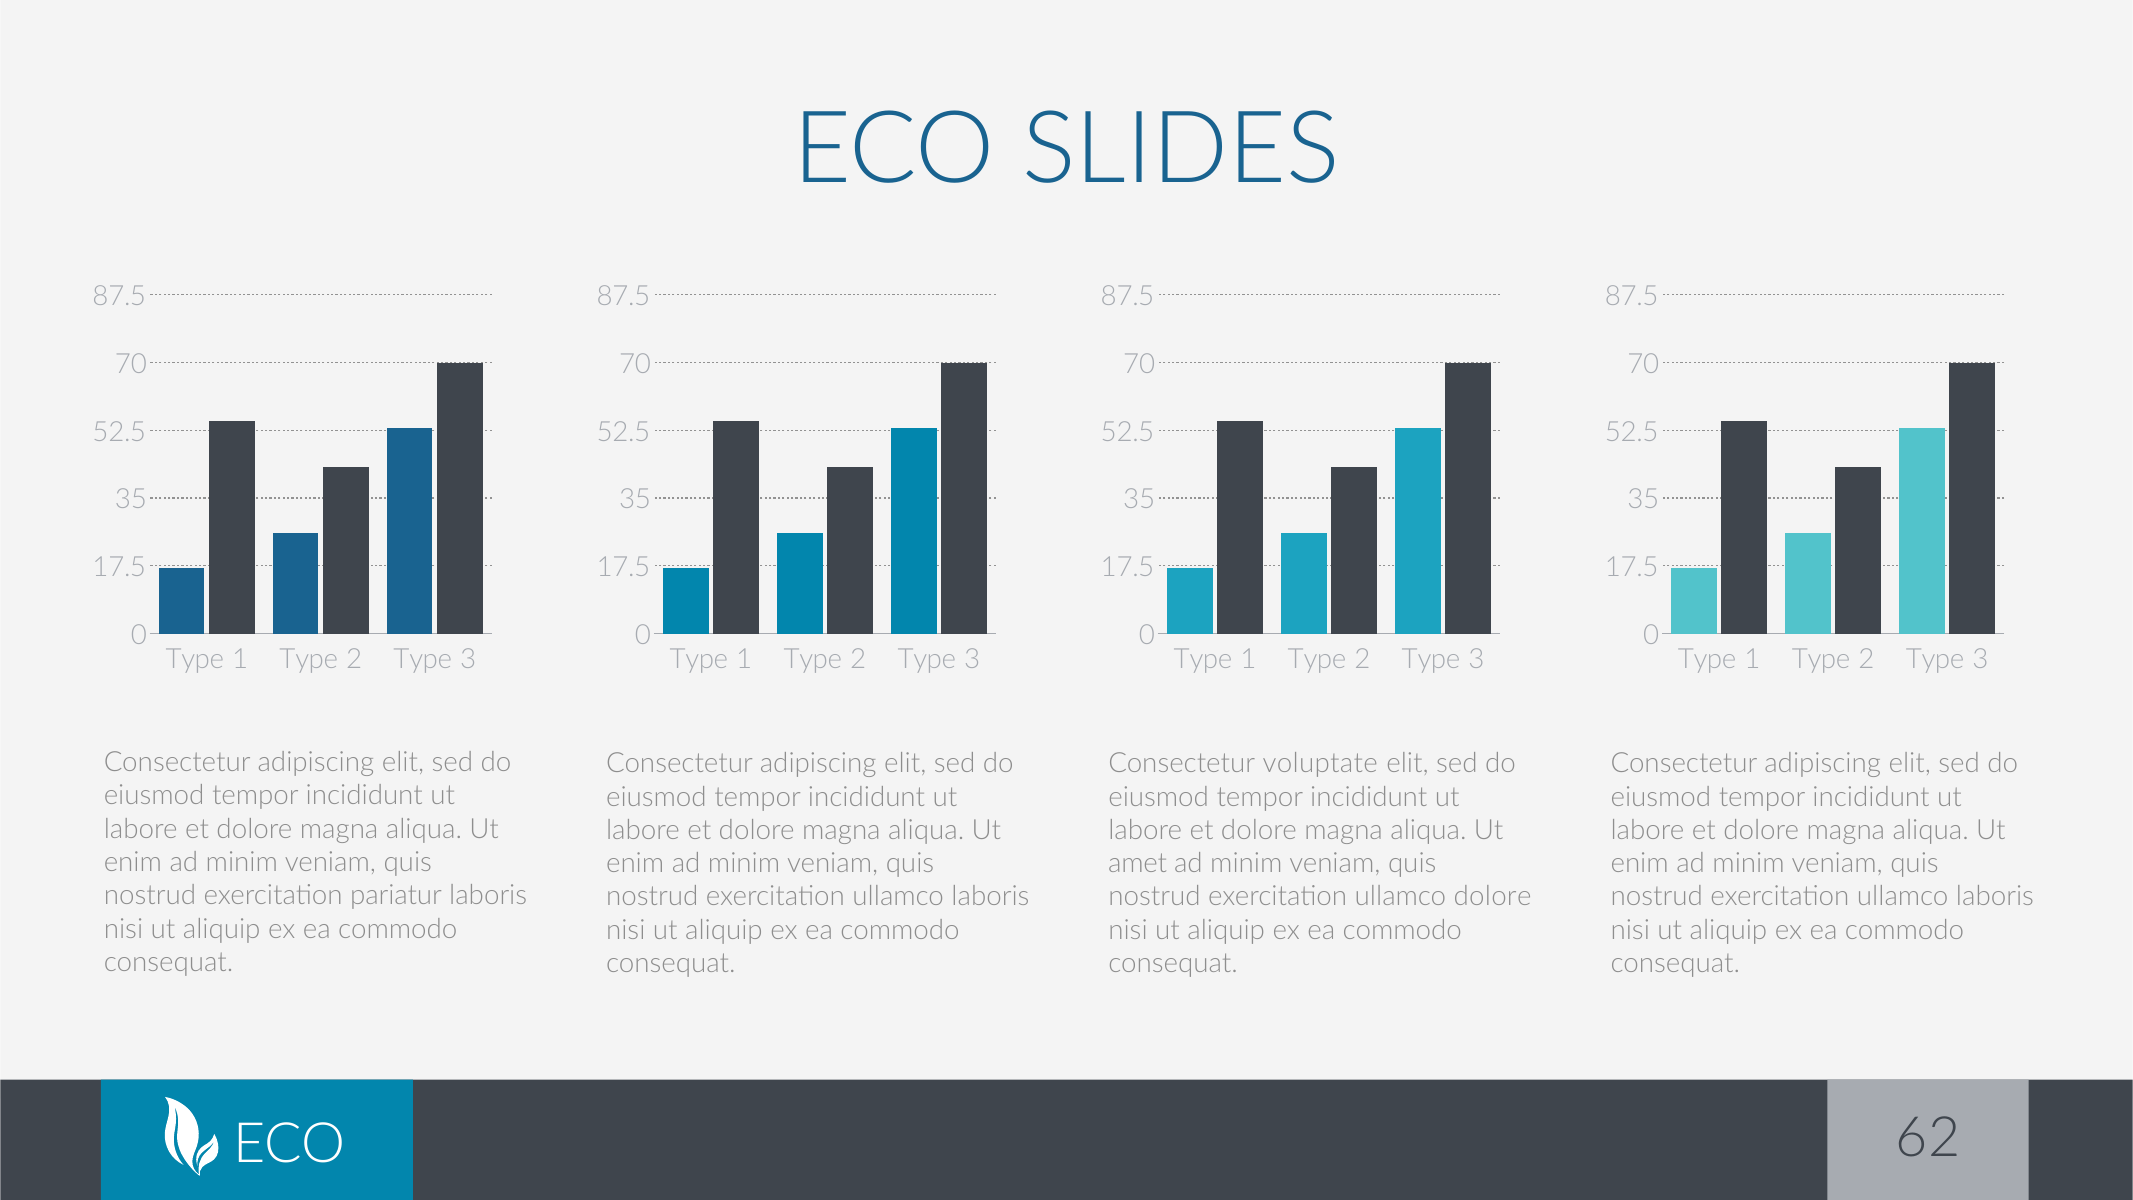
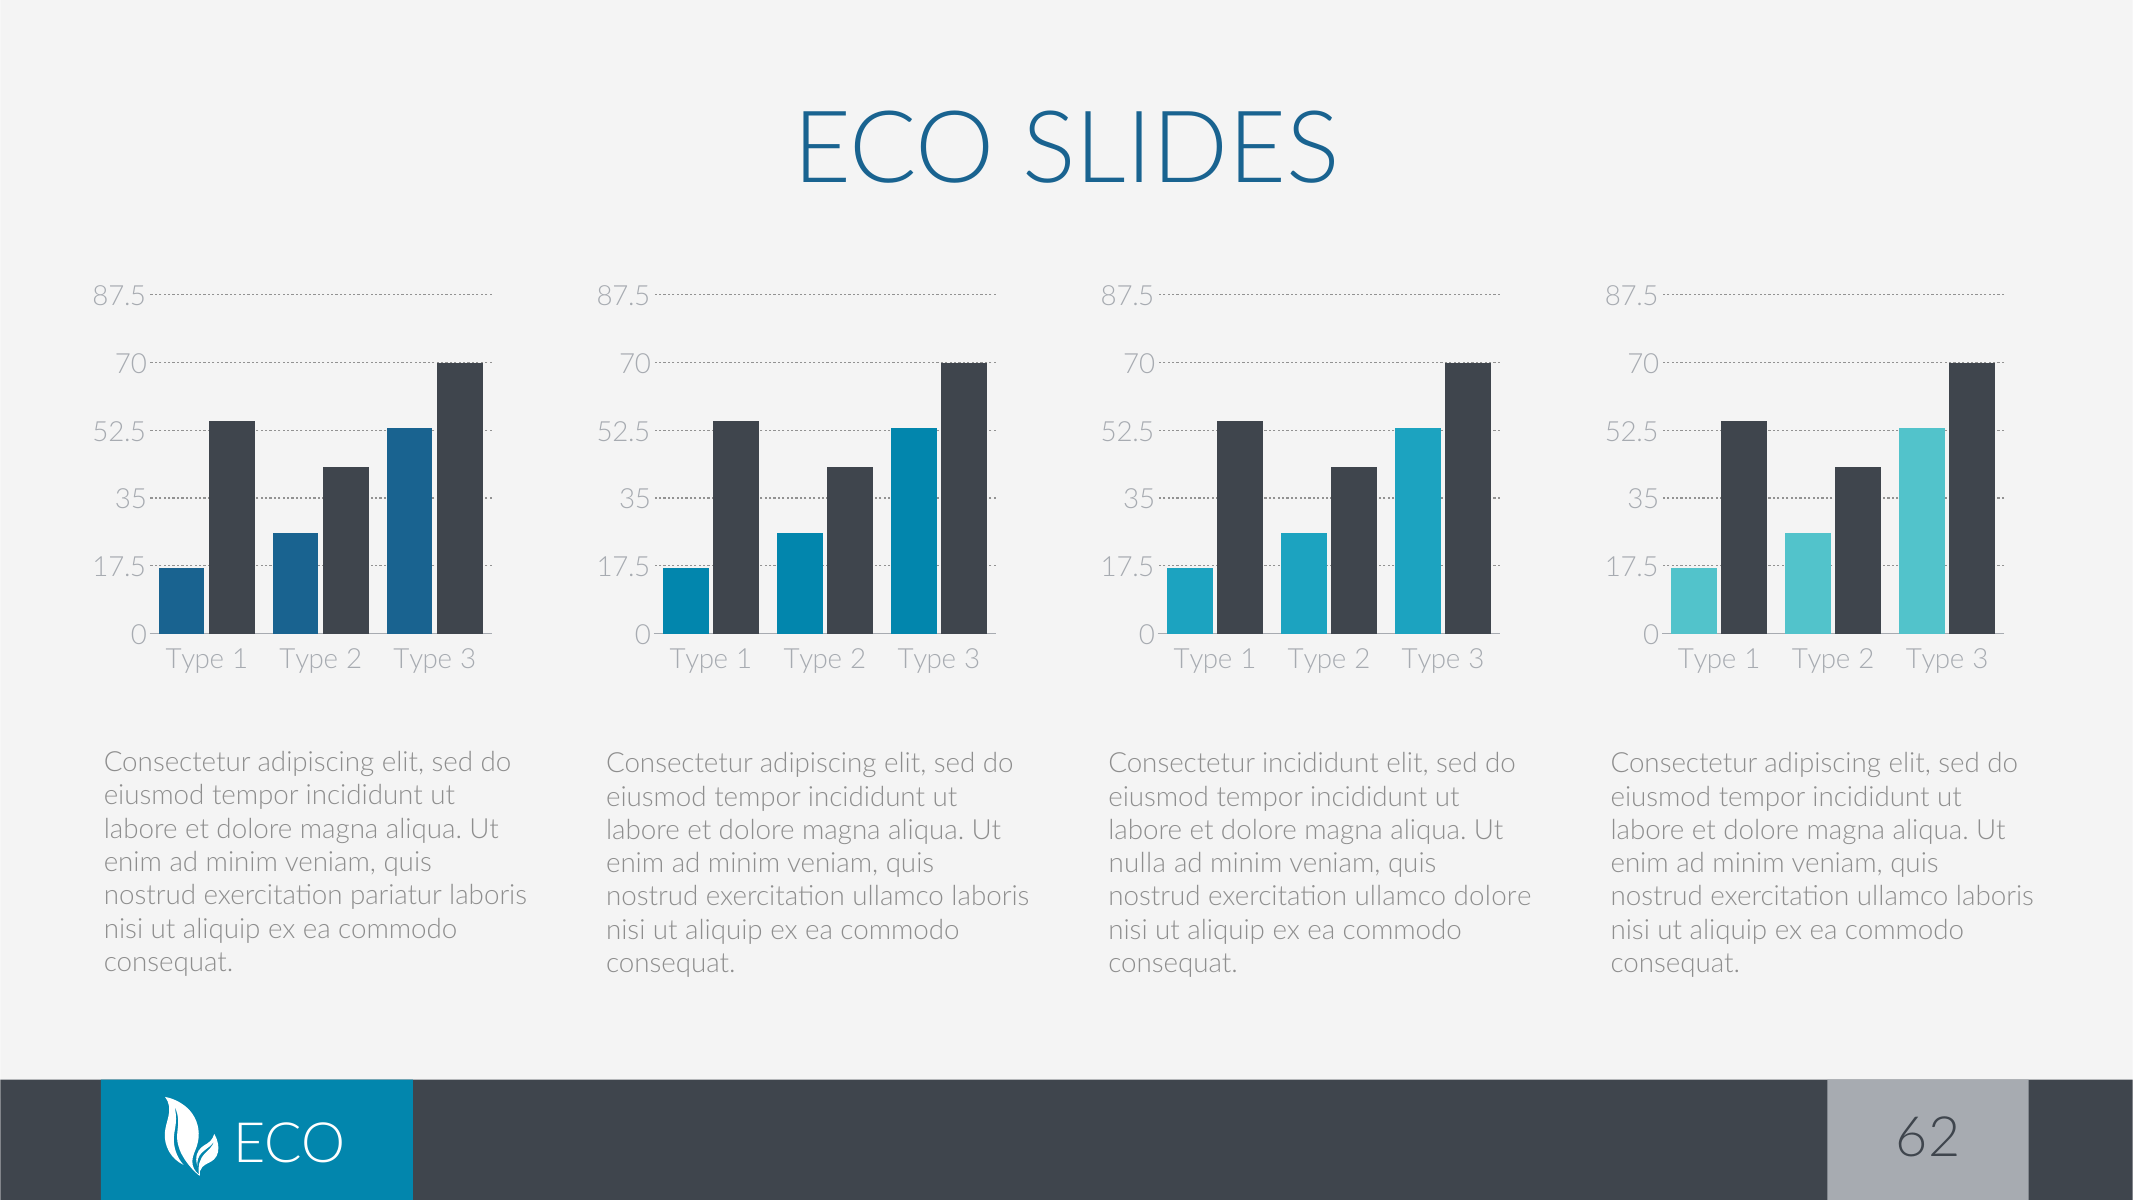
Consectetur voluptate: voluptate -> incididunt
amet: amet -> nulla
